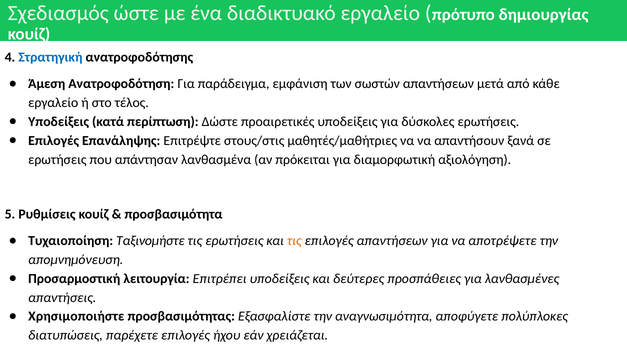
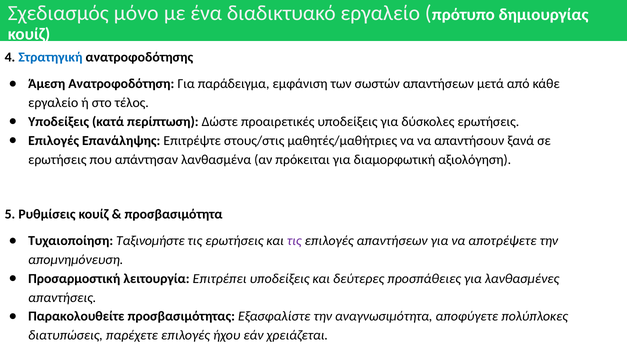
ώστε: ώστε -> μόνο
τις at (294, 241) colour: orange -> purple
Χρησιμοποιήστε: Χρησιμοποιήστε -> Παρακολουθείτε
